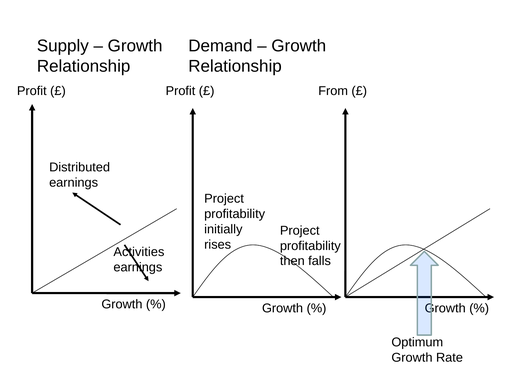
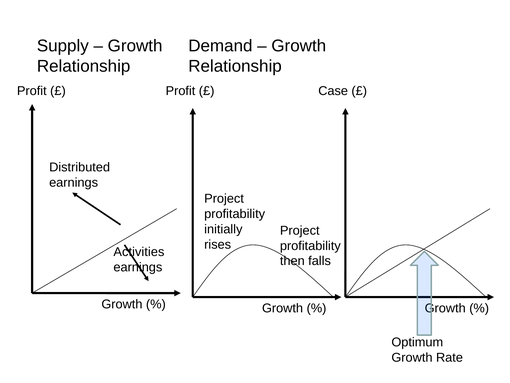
From: From -> Case
